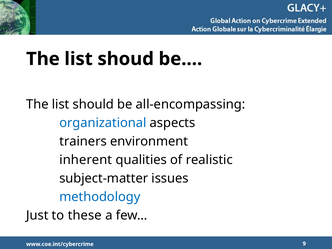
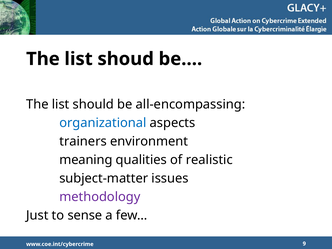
inherent: inherent -> meaning
methodology colour: blue -> purple
these: these -> sense
